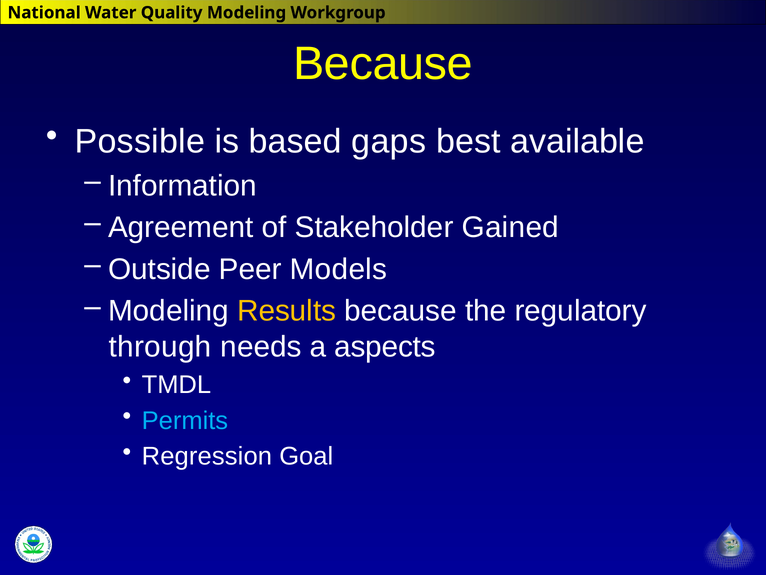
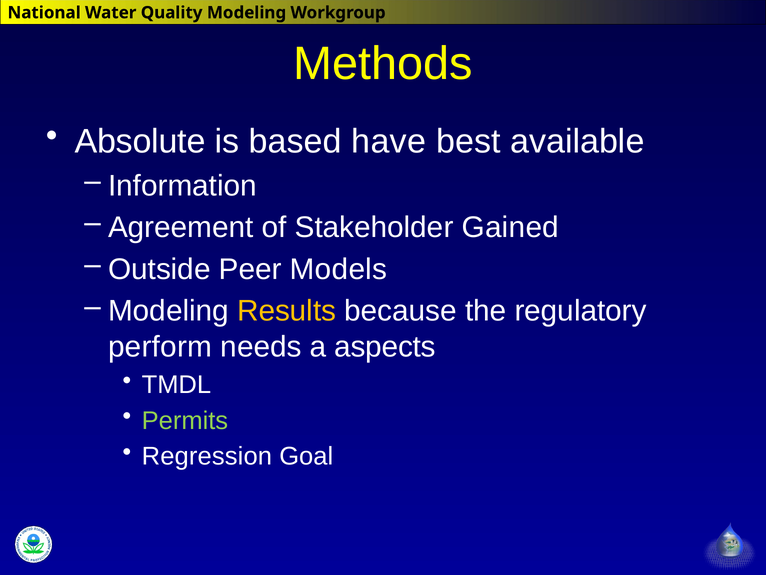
Because at (383, 64): Because -> Methods
Possible: Possible -> Absolute
gaps: gaps -> have
through: through -> perform
Permits colour: light blue -> light green
